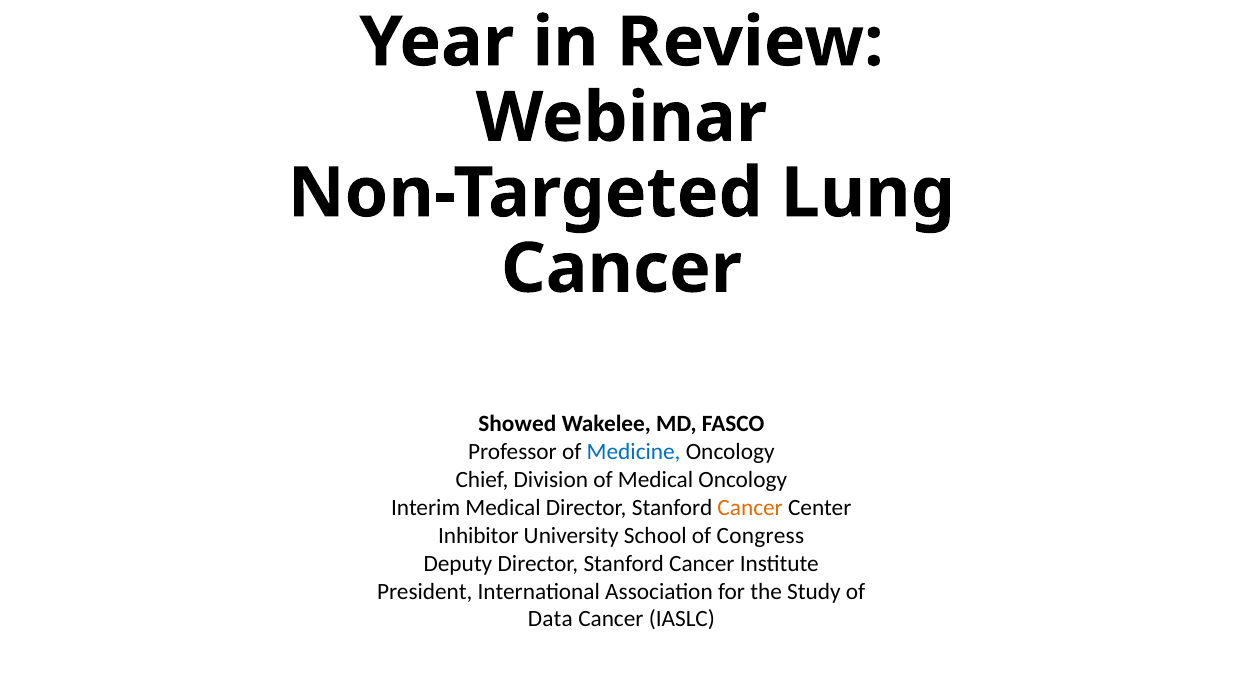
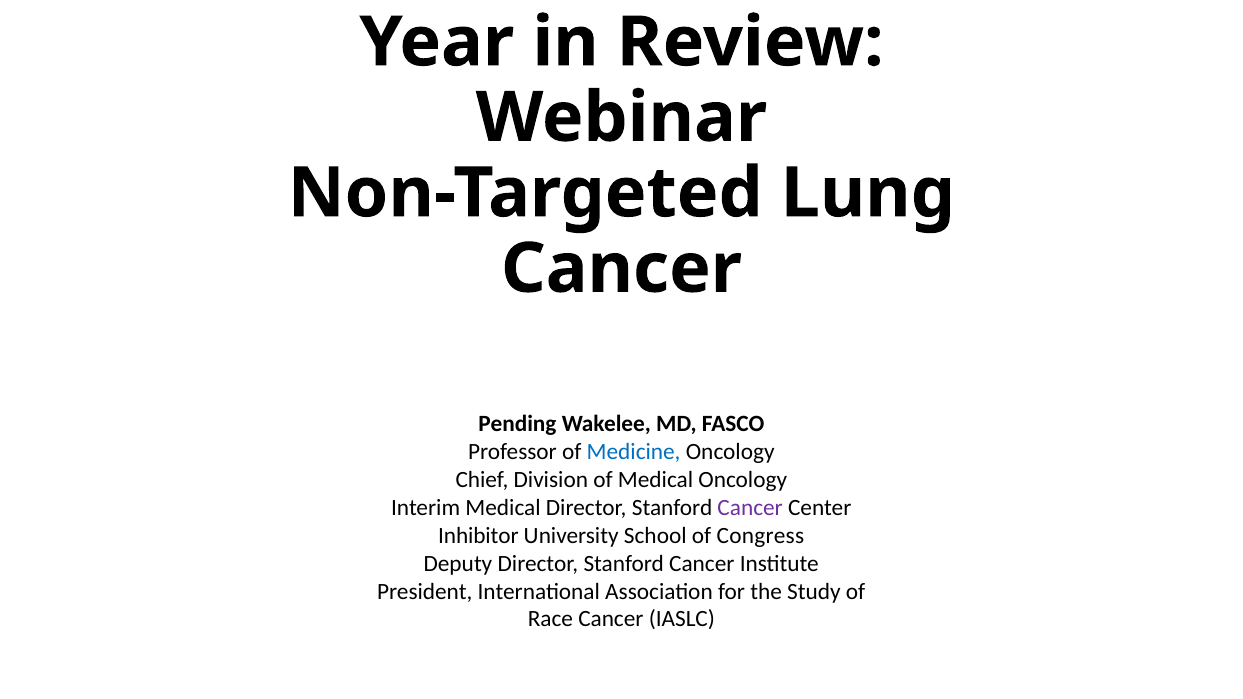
Showed: Showed -> Pending
Cancer at (750, 508) colour: orange -> purple
Data: Data -> Race
